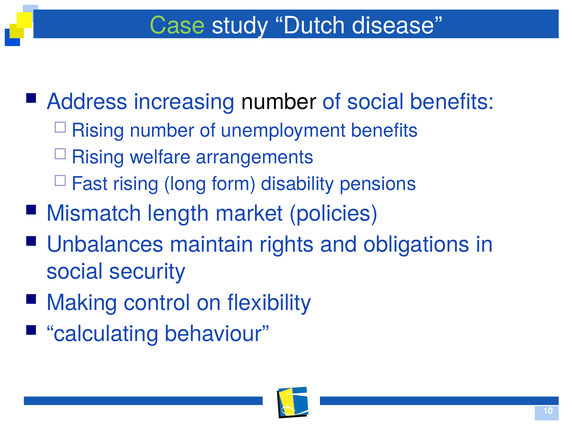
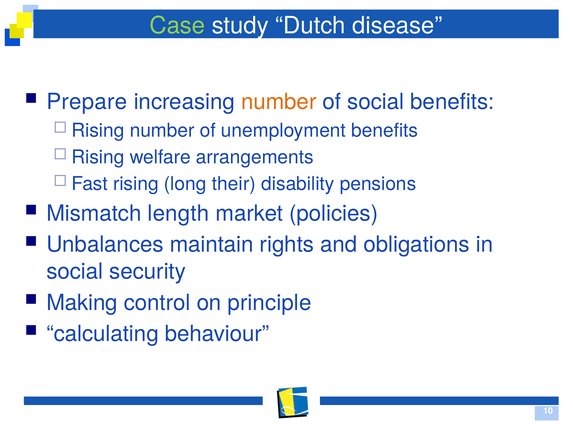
Address: Address -> Prepare
number at (279, 102) colour: black -> orange
form: form -> their
flexibility: flexibility -> principle
